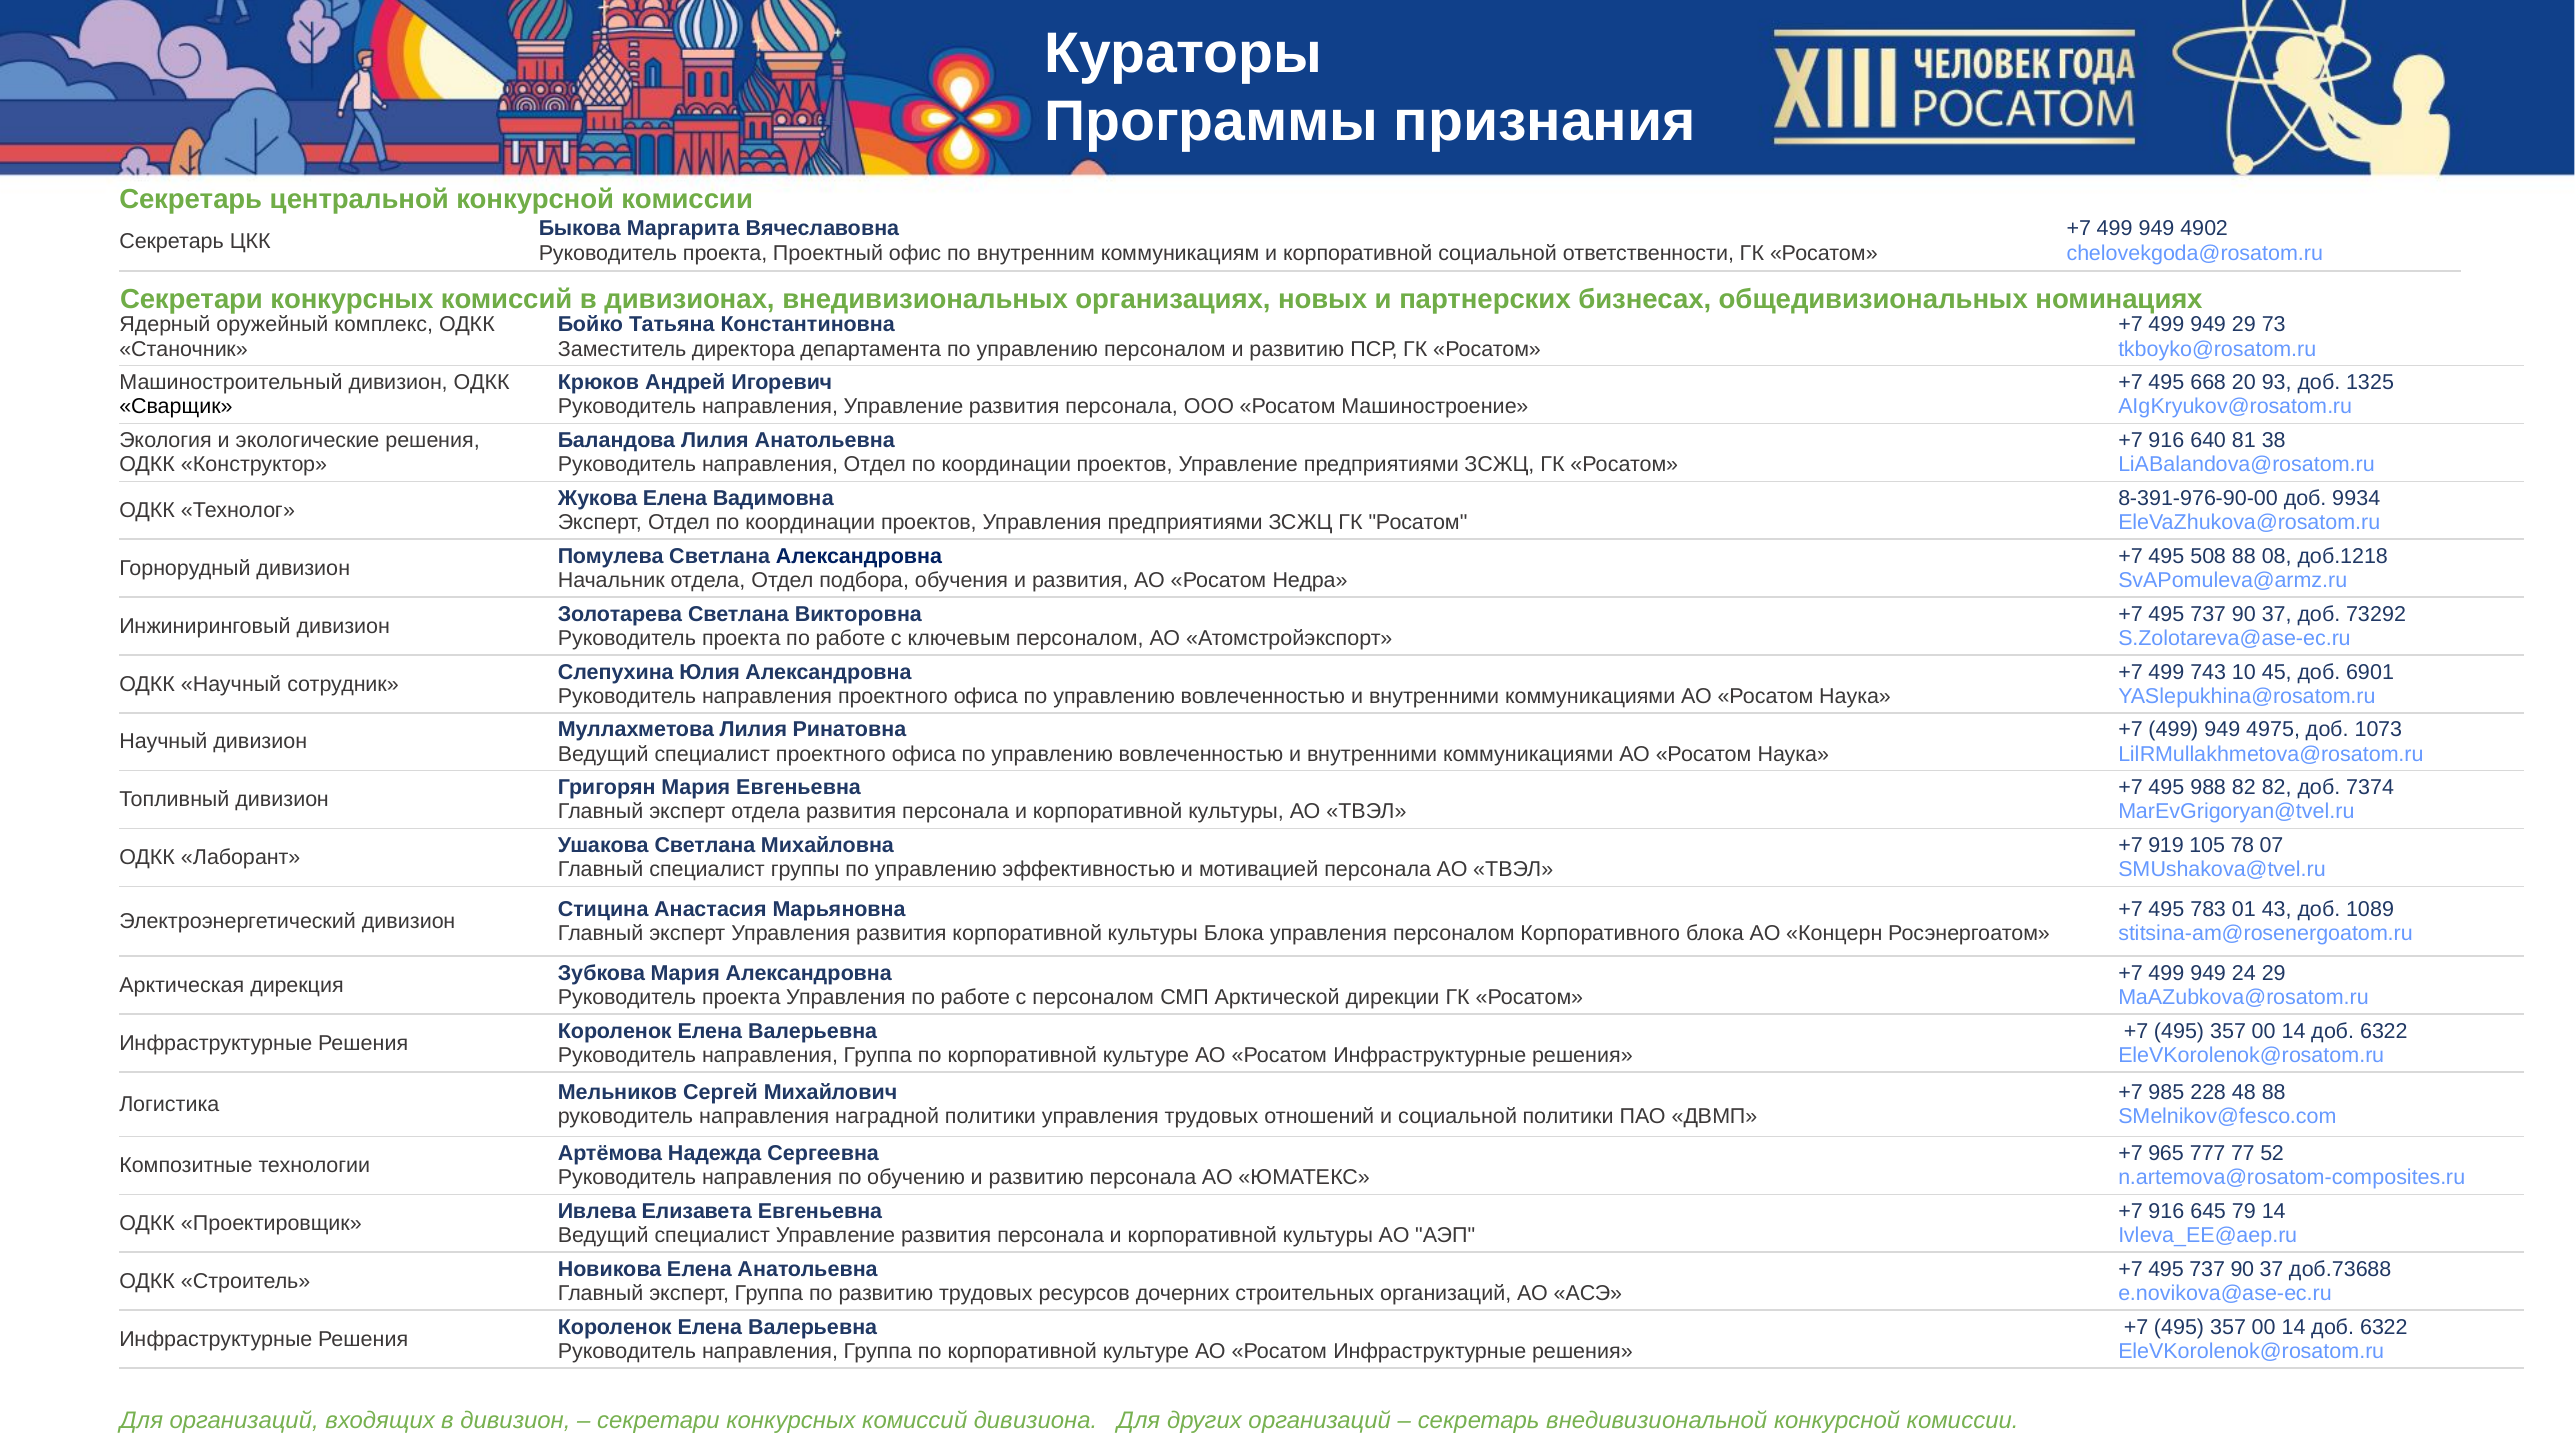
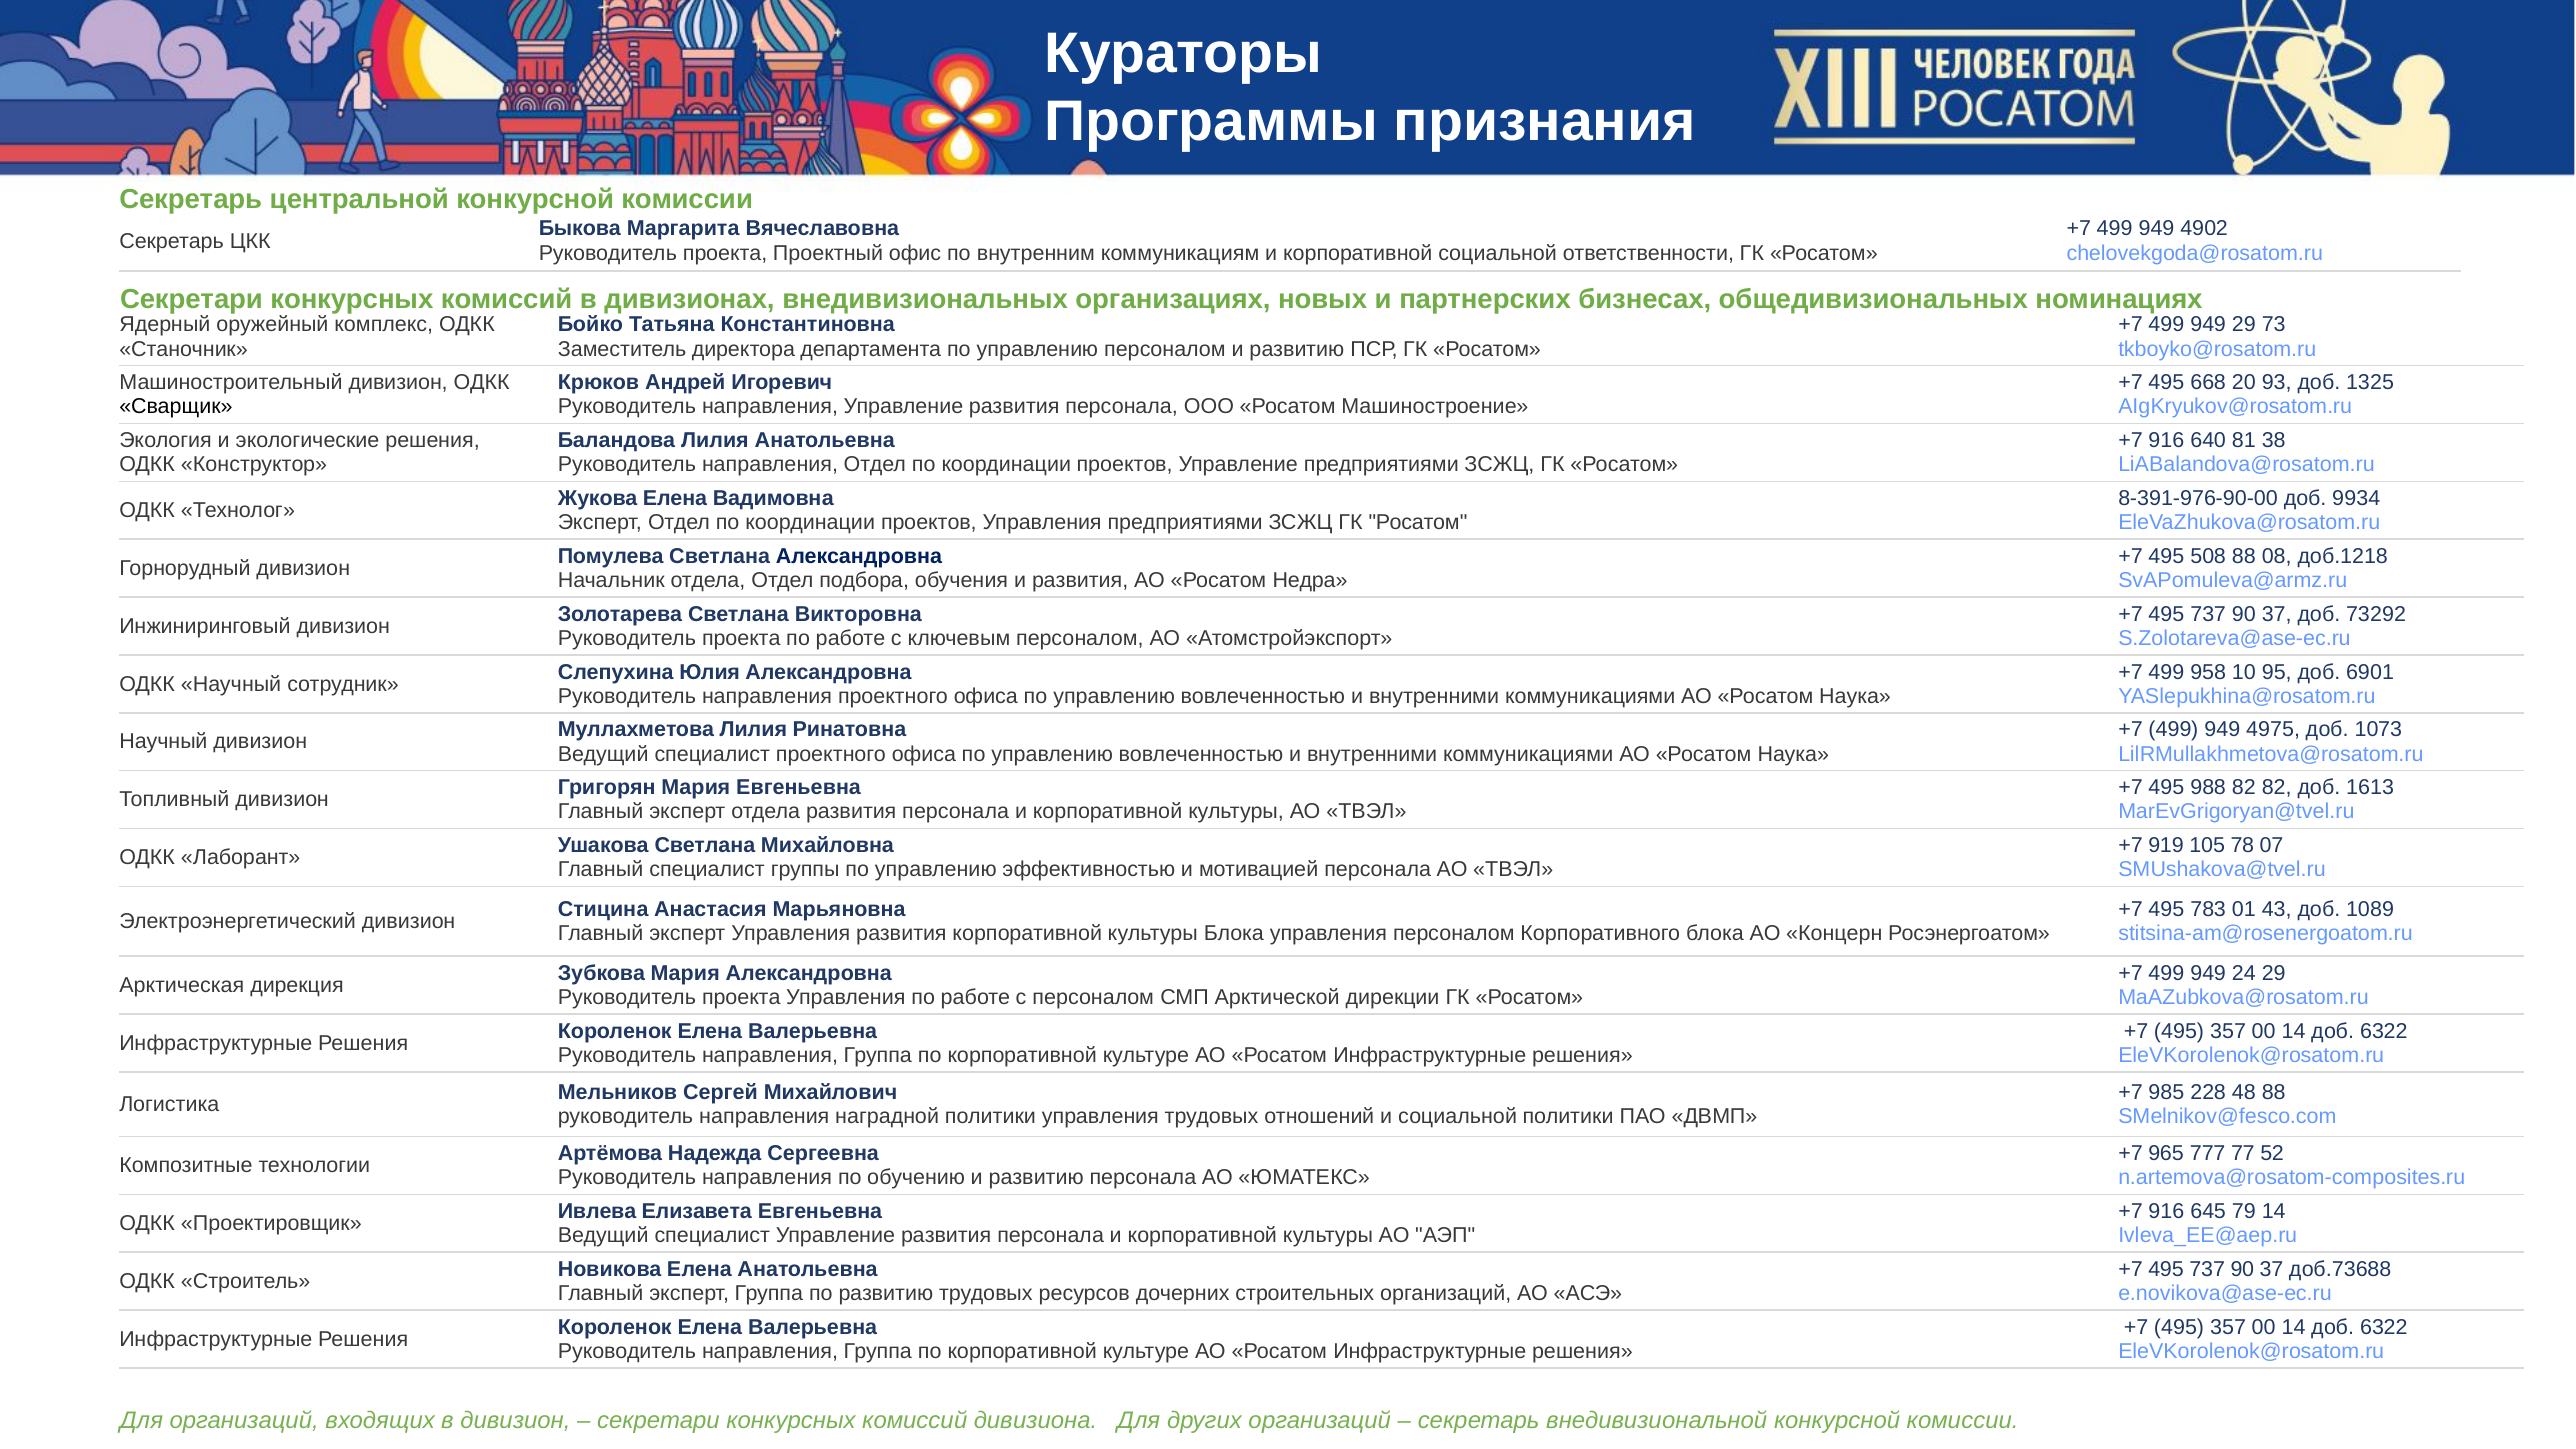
743: 743 -> 958
45: 45 -> 95
7374: 7374 -> 1613
